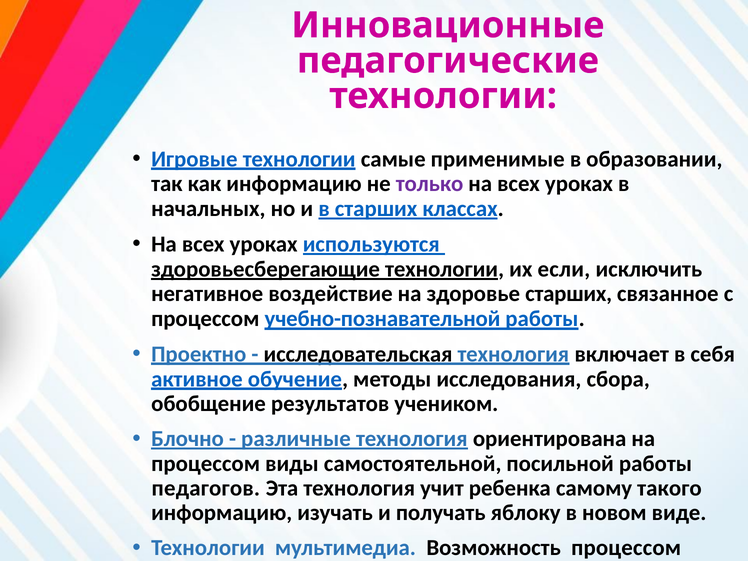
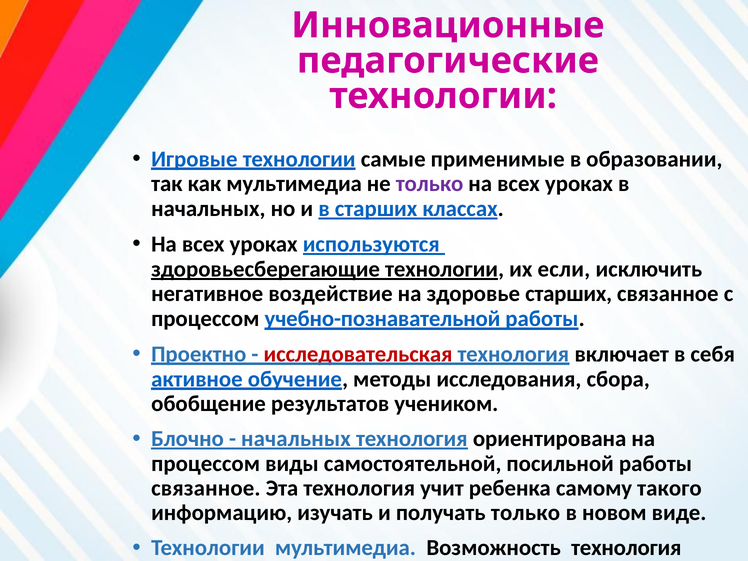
как информацию: информацию -> мультимедиа
исследовательская colour: black -> red
различные at (296, 439): различные -> начальных
педагогов at (206, 488): педагогов -> связанное
получать яблоку: яблоку -> только
Возможность процессом: процессом -> технология
